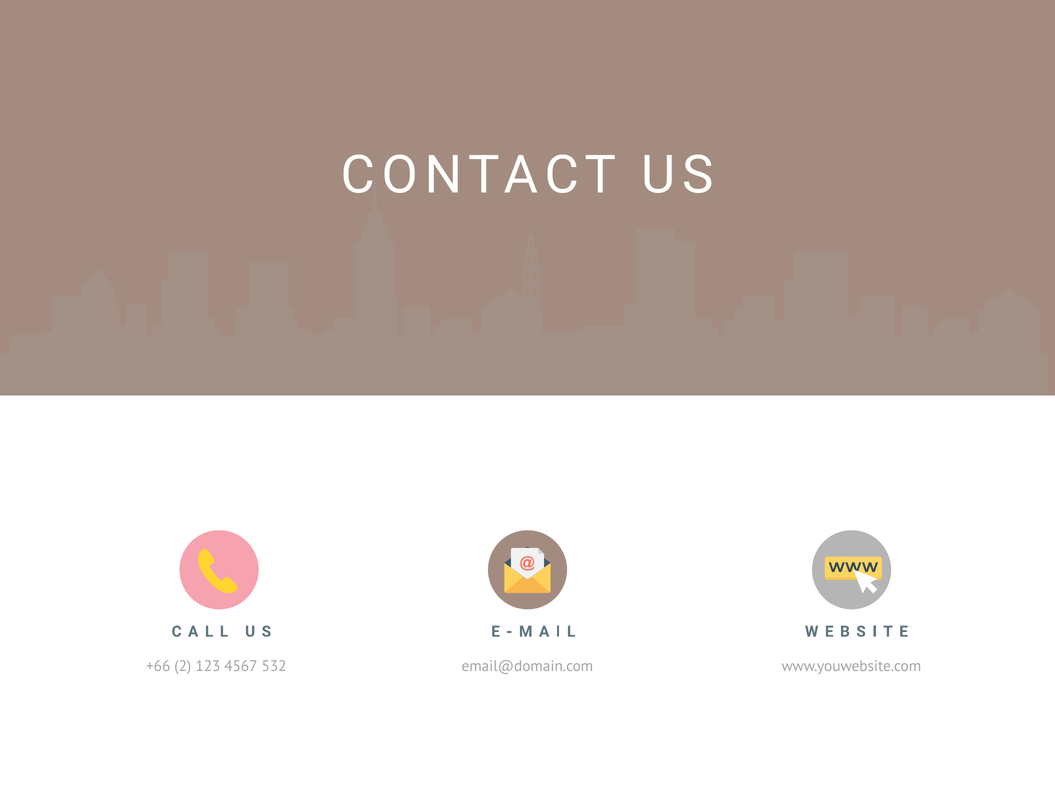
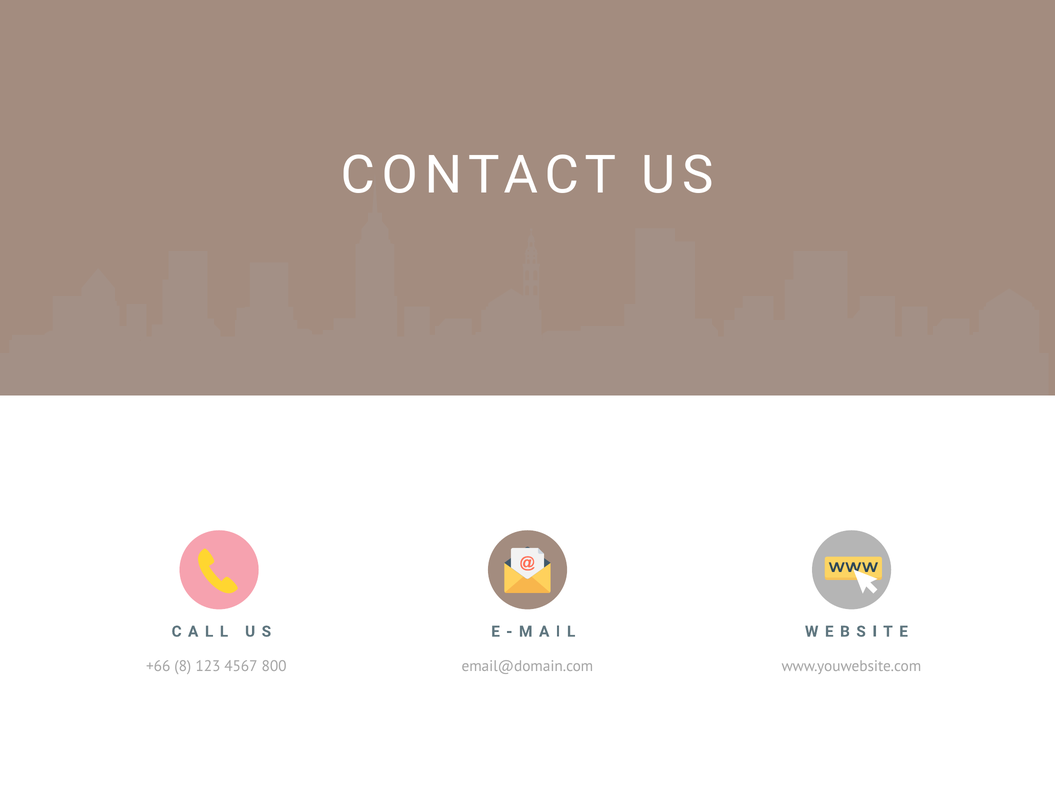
2: 2 -> 8
532: 532 -> 800
